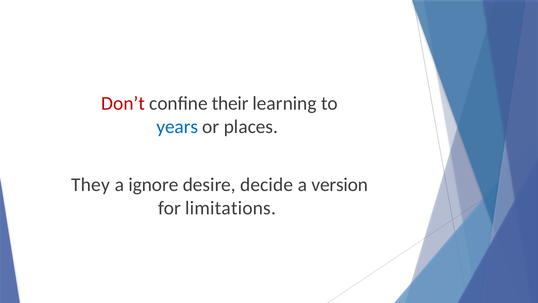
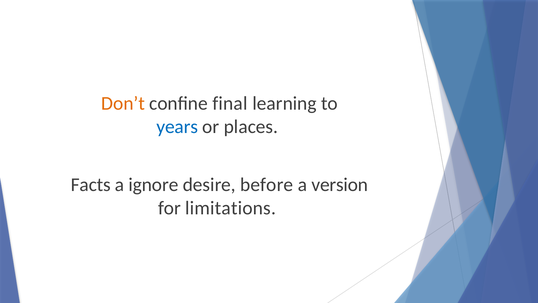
Don’t colour: red -> orange
their: their -> final
They: They -> Facts
decide: decide -> before
